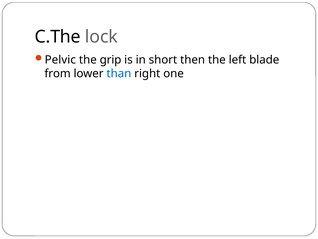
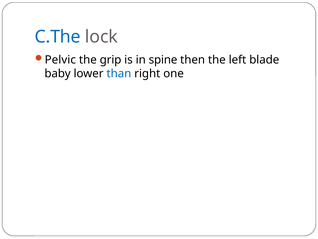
C.The colour: black -> blue
short: short -> spine
from: from -> baby
